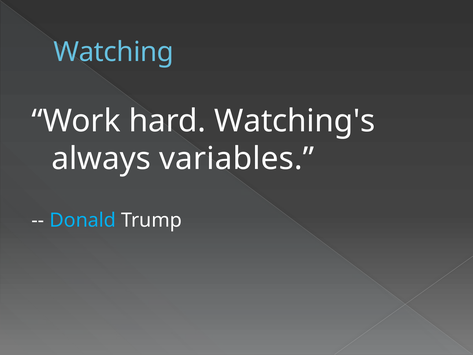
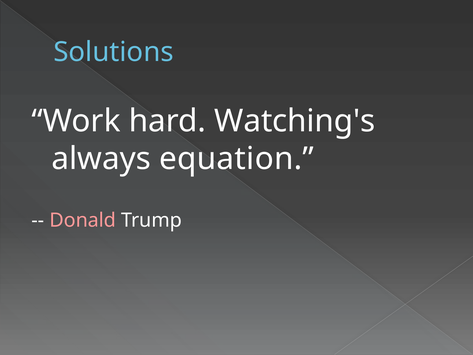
Watching: Watching -> Solutions
variables: variables -> equation
Donald colour: light blue -> pink
